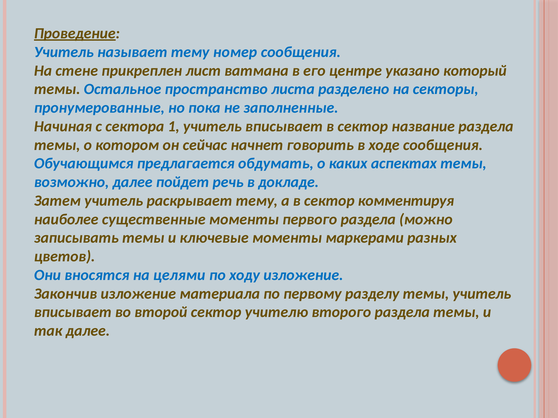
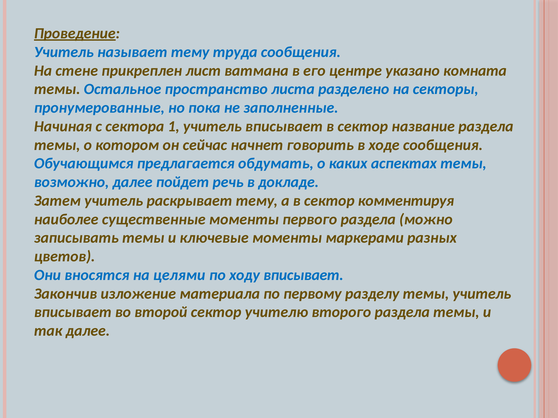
номер: номер -> труда
который: который -> комната
ходу изложение: изложение -> вписывает
